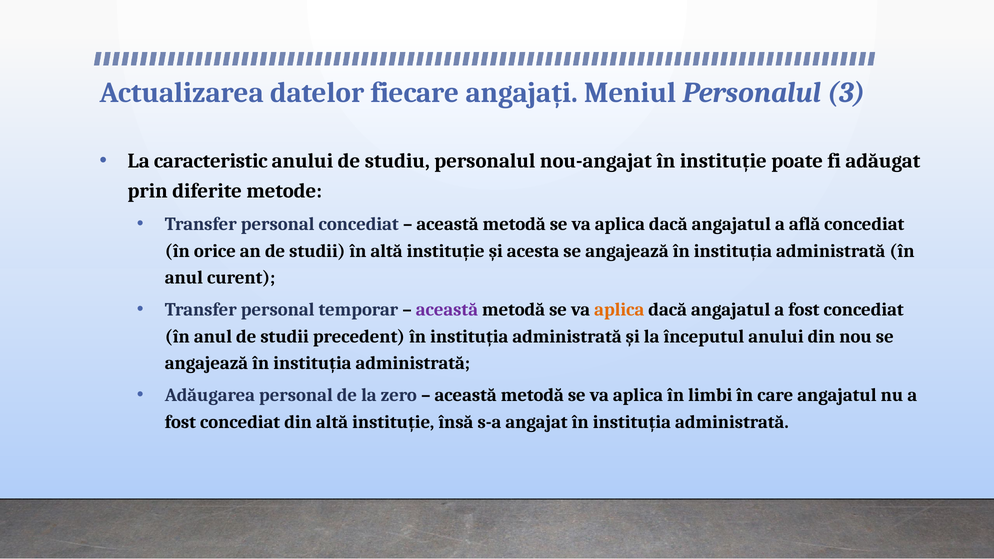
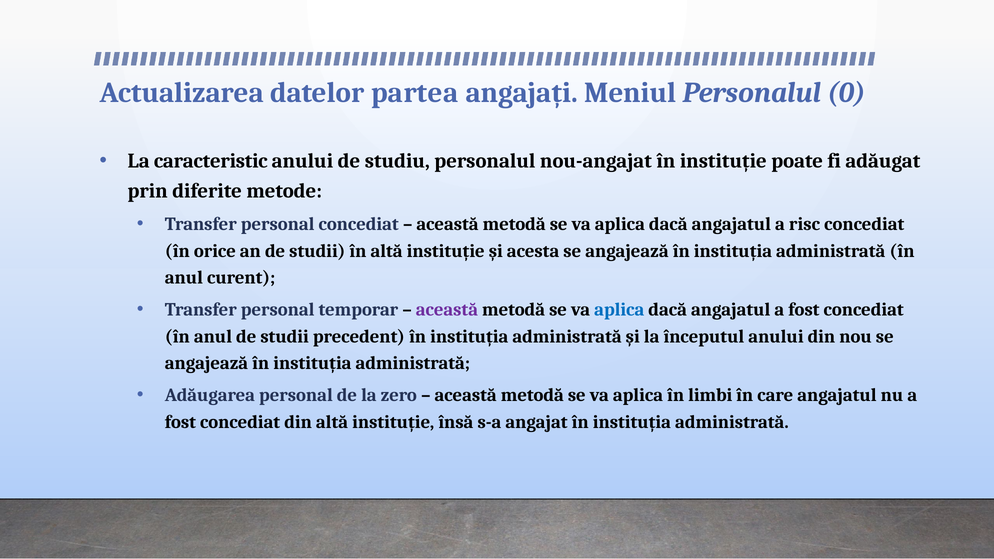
fiecare: fiecare -> partea
3: 3 -> 0
află: află -> risc
aplica at (619, 310) colour: orange -> blue
